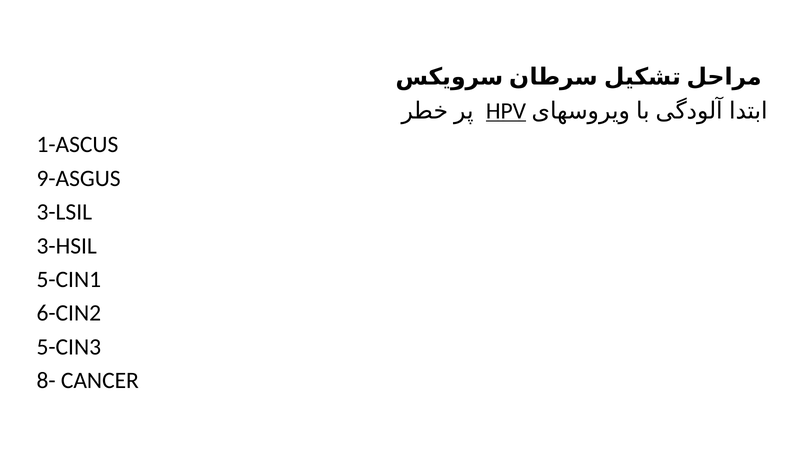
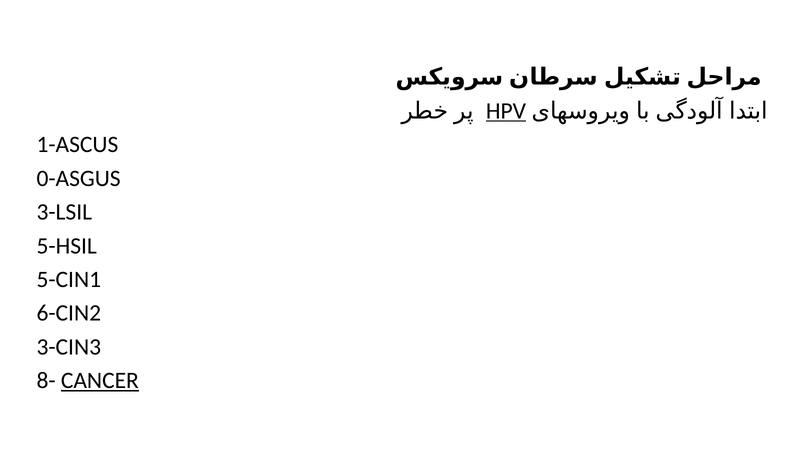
9-ASGUS: 9-ASGUS -> 0-ASGUS
3-HSIL: 3-HSIL -> 5-HSIL
5-CIN3: 5-CIN3 -> 3-CIN3
CANCER underline: none -> present
